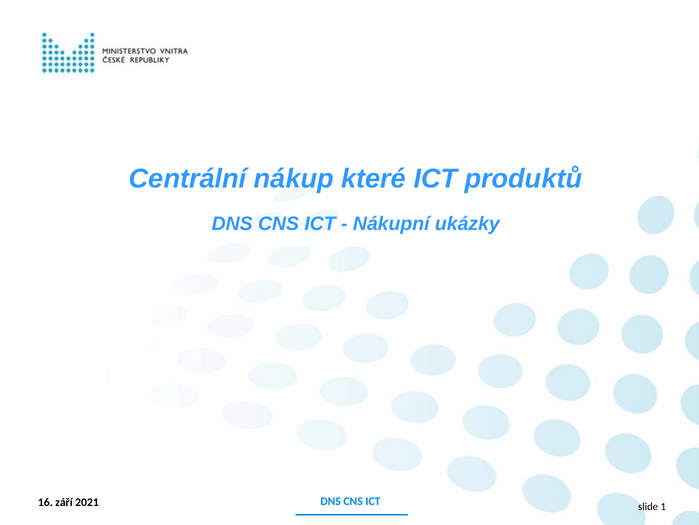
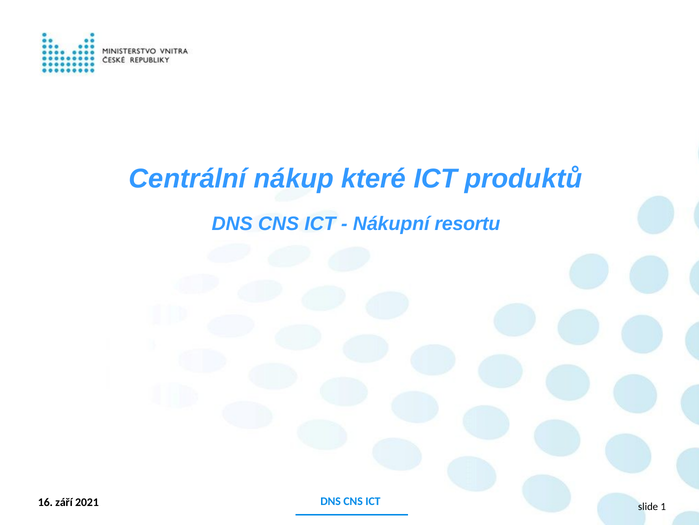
ukázky: ukázky -> resortu
